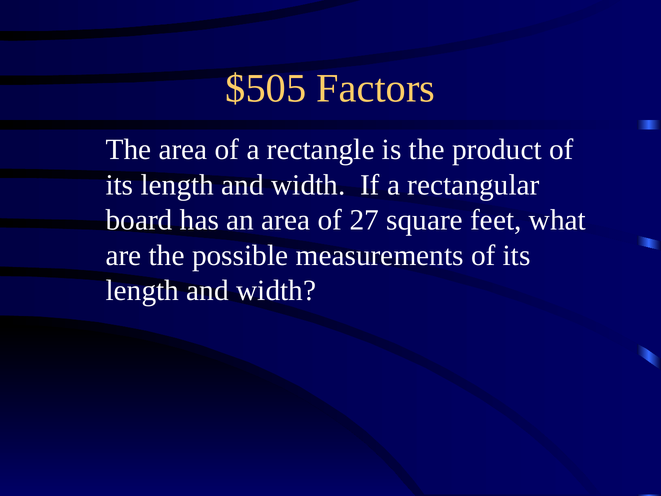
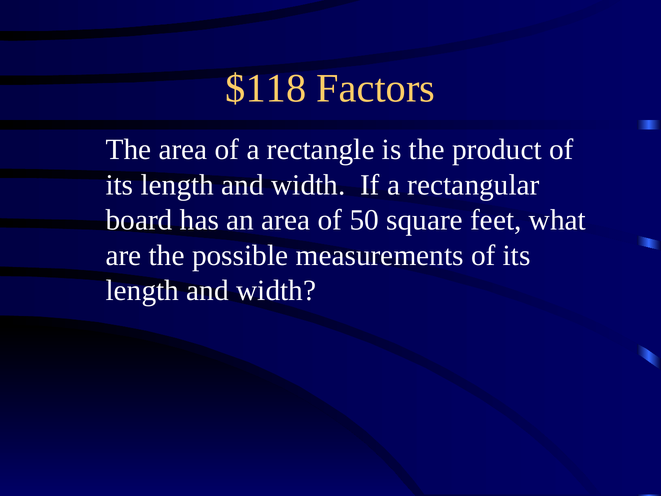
$505: $505 -> $118
27: 27 -> 50
